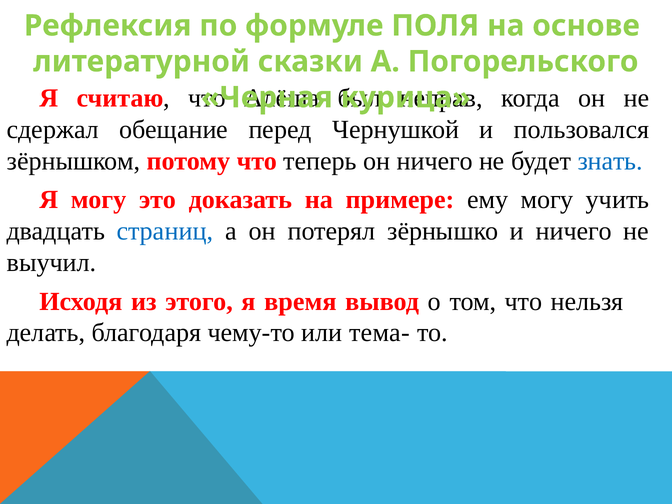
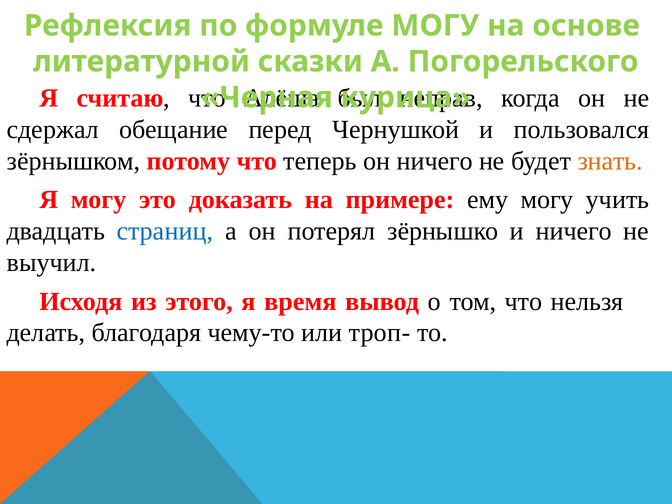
формуле ПОЛЯ: ПОЛЯ -> МОГУ
знать colour: blue -> orange
тема-: тема- -> троп-
